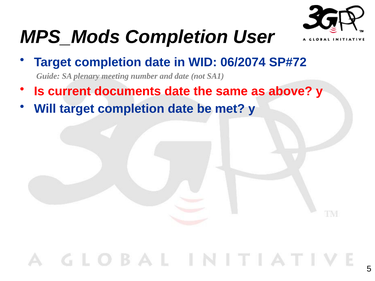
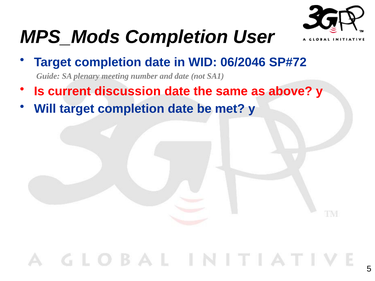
06/2074: 06/2074 -> 06/2046
documents: documents -> discussion
